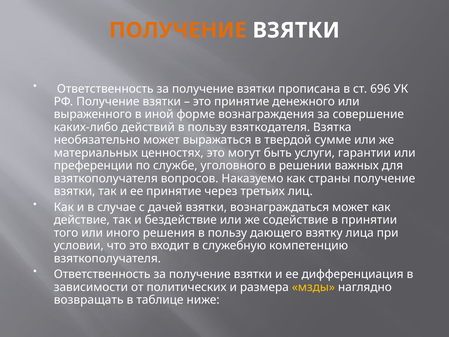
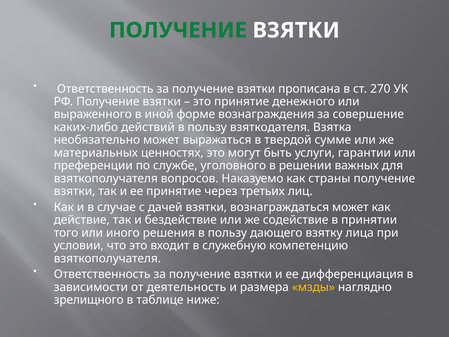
ПОЛУЧЕНИЕ at (178, 30) colour: orange -> green
696: 696 -> 270
политических: политических -> деятельность
возвращать: возвращать -> зрелищного
